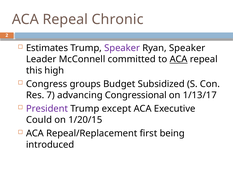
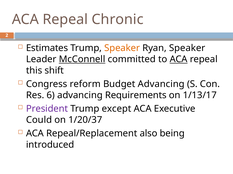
Speaker at (122, 48) colour: purple -> orange
McConnell underline: none -> present
high: high -> shift
groups: groups -> reform
Budget Subsidized: Subsidized -> Advancing
7: 7 -> 6
Congressional: Congressional -> Requirements
1/20/15: 1/20/15 -> 1/20/37
first: first -> also
